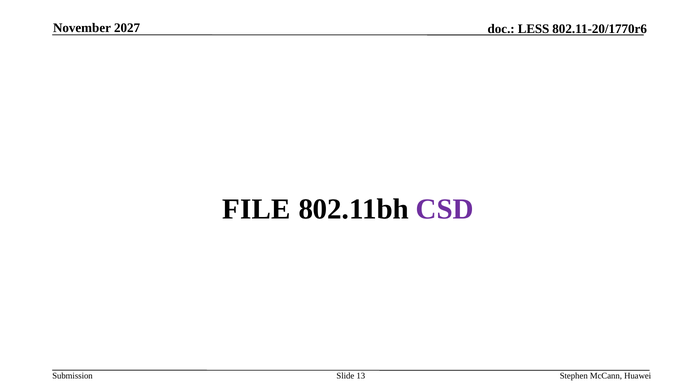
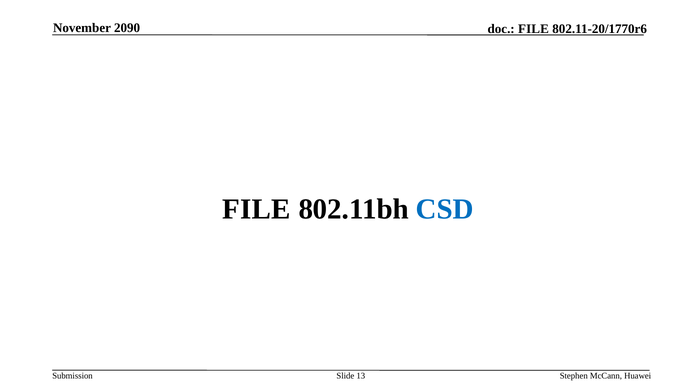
2027: 2027 -> 2090
LESS at (534, 29): LESS -> FILE
CSD colour: purple -> blue
